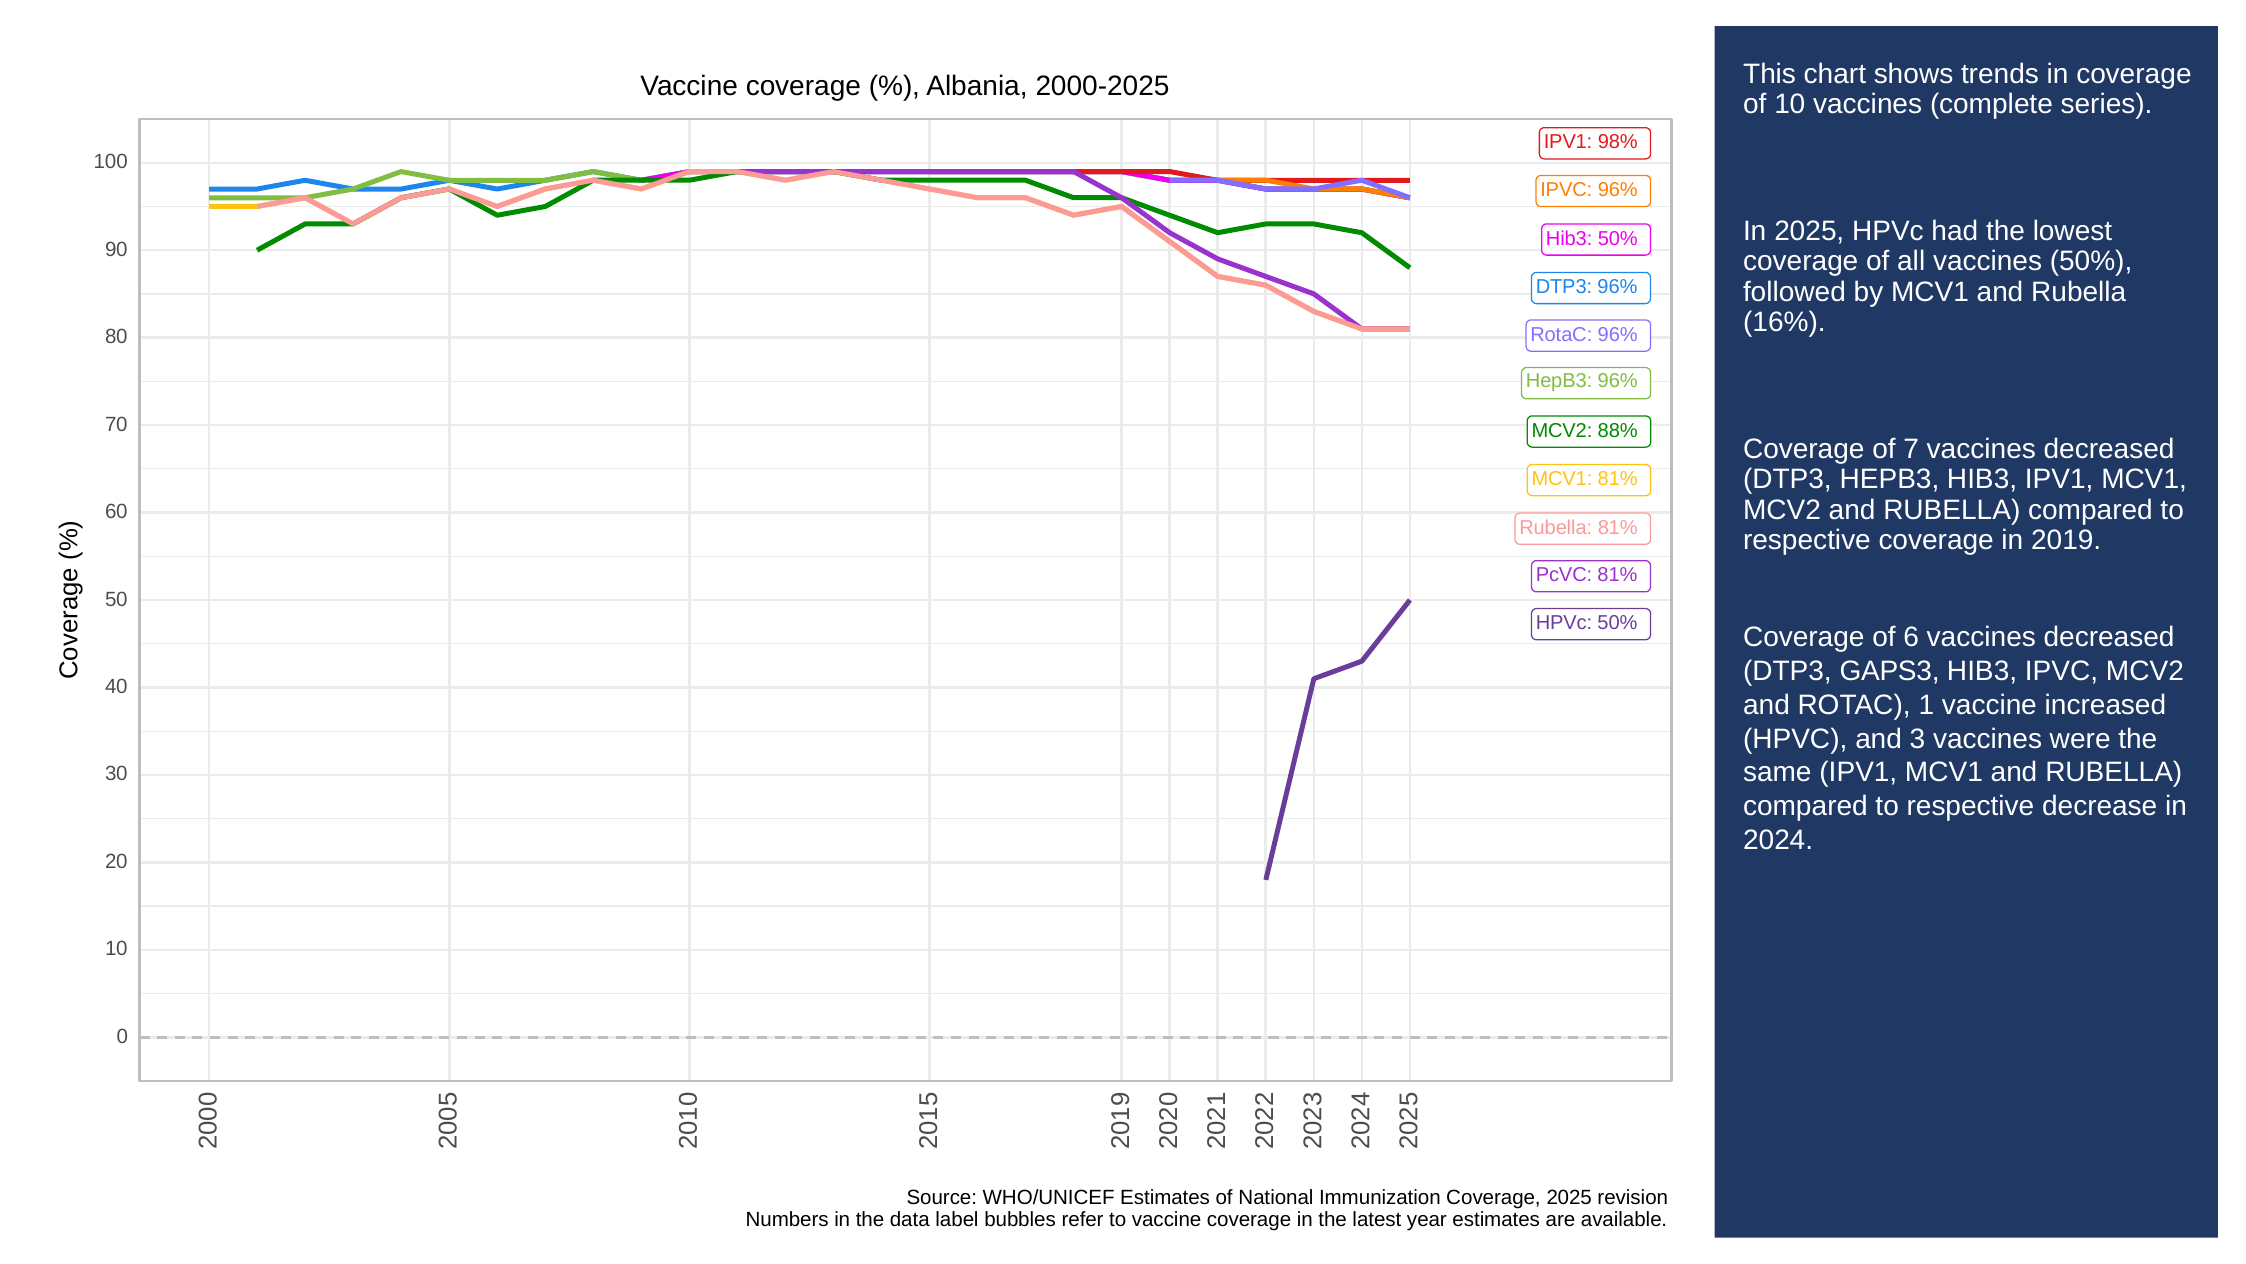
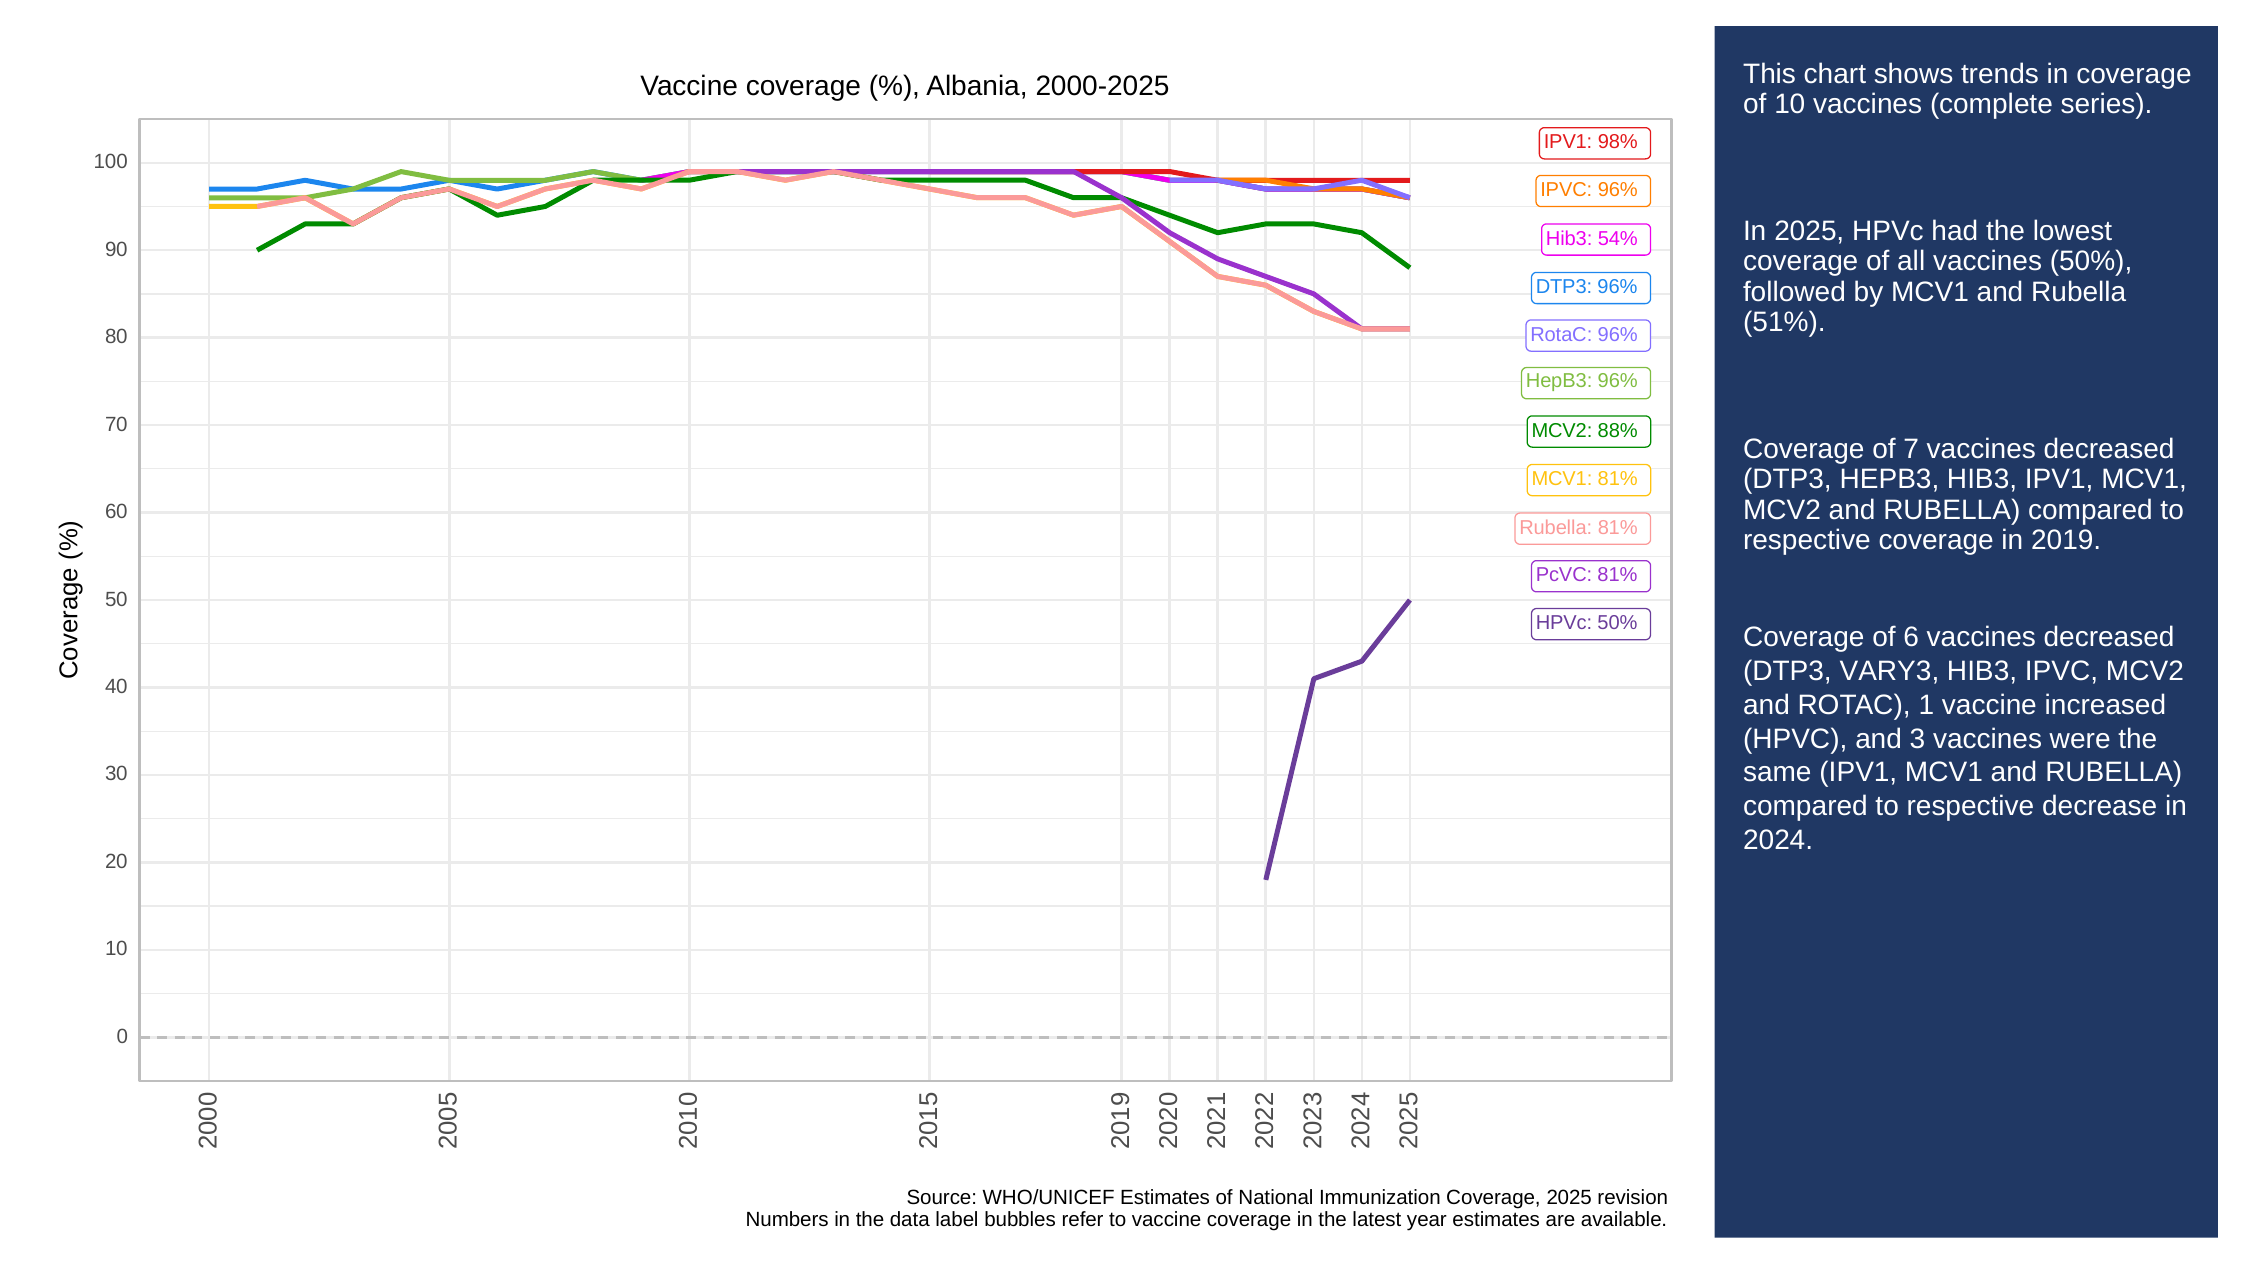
Hib3 50%: 50% -> 54%
16%: 16% -> 51%
GAPS3: GAPS3 -> VARY3
